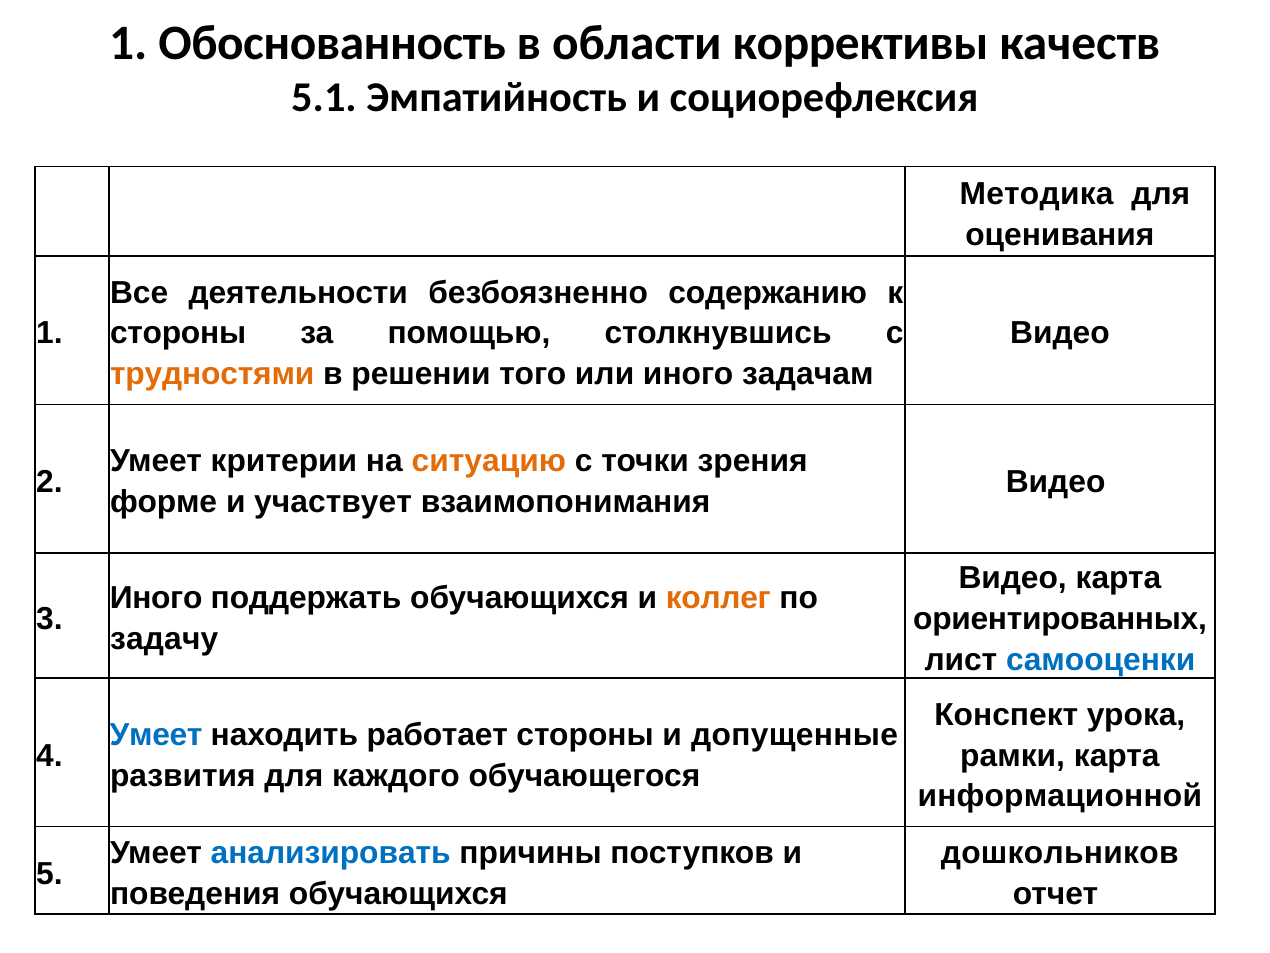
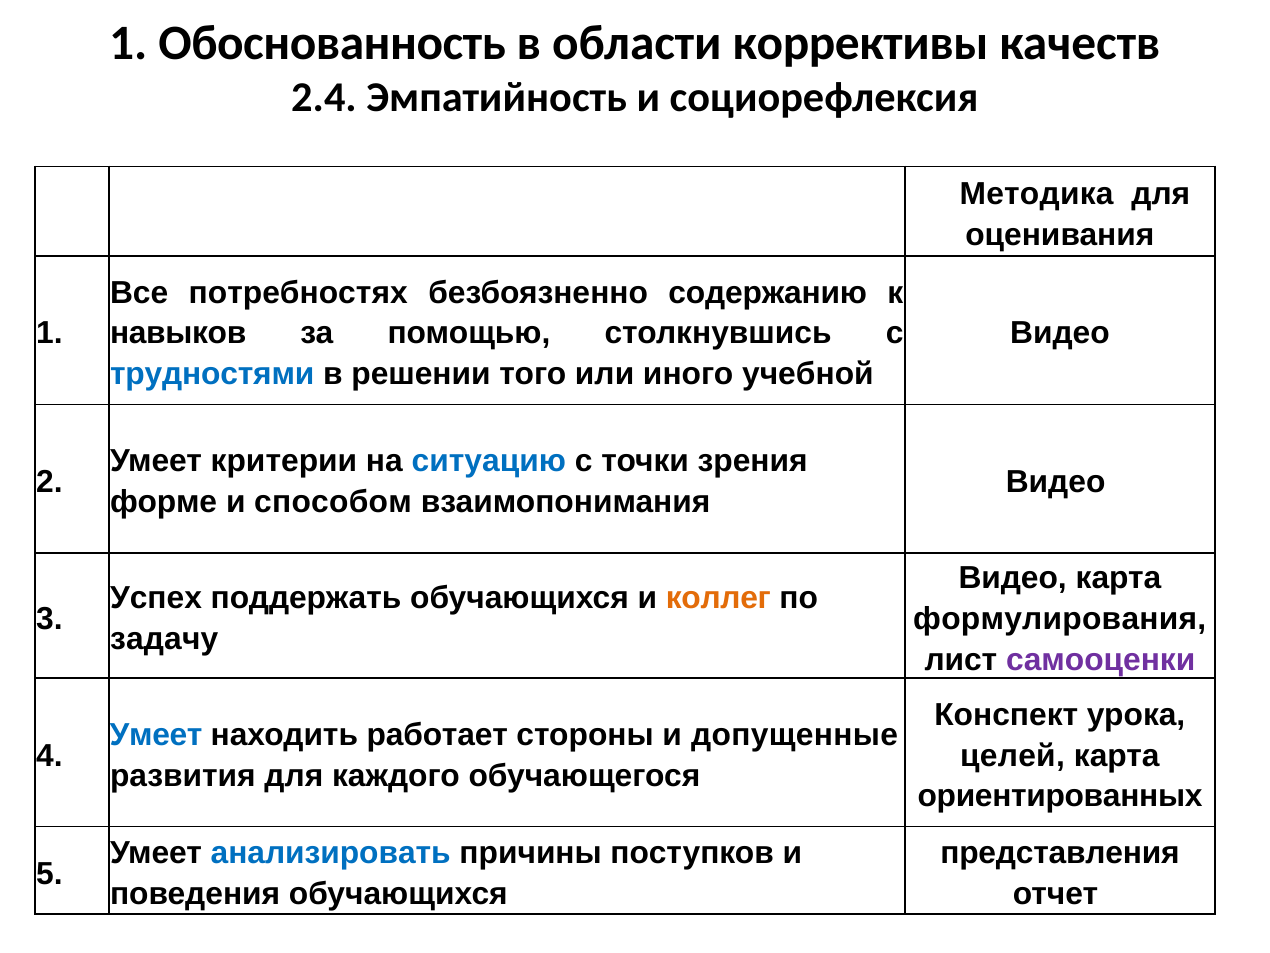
5.1: 5.1 -> 2.4
деятельности: деятельности -> потребностях
стороны at (178, 333): стороны -> навыков
трудностями colour: orange -> blue
задачам: задачам -> учебной
ситуацию colour: orange -> blue
участвует: участвует -> способом
Иного at (156, 598): Иного -> Успех
ориентированных: ориентированных -> формулирования
самооценки colour: blue -> purple
рамки: рамки -> целей
информационной: информационной -> ориентированных
дошкольников: дошкольников -> представления
